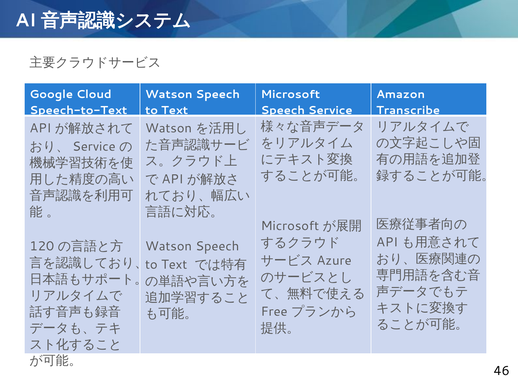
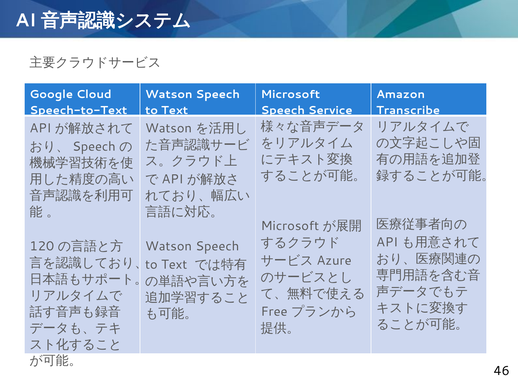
Service at (94, 147): Service -> Speech
